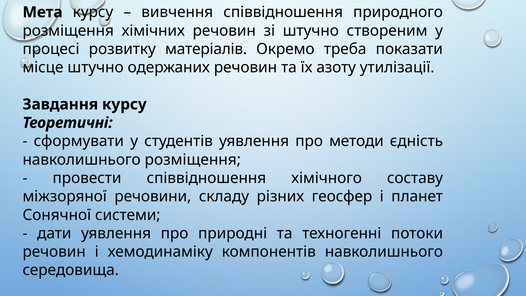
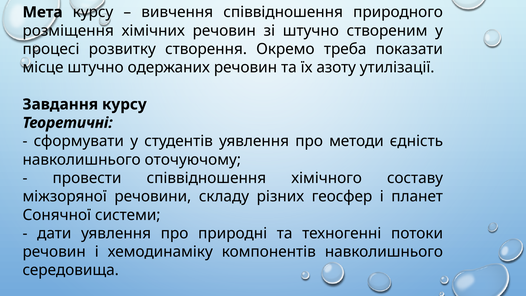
матеріалів: матеріалів -> створення
навколишнього розміщення: розміщення -> оточуючому
